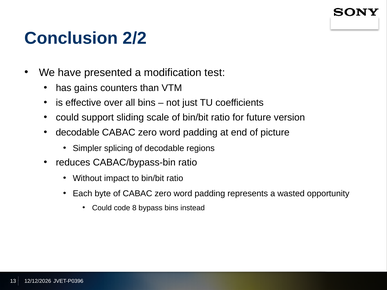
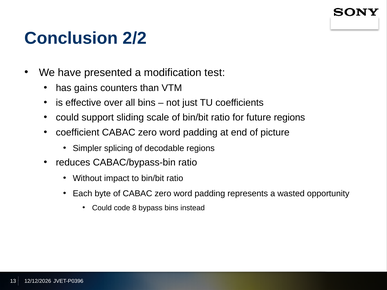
future version: version -> regions
decodable at (78, 132): decodable -> coefficient
